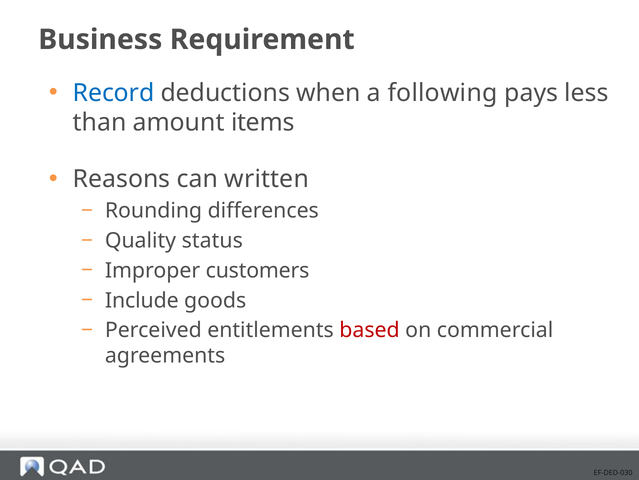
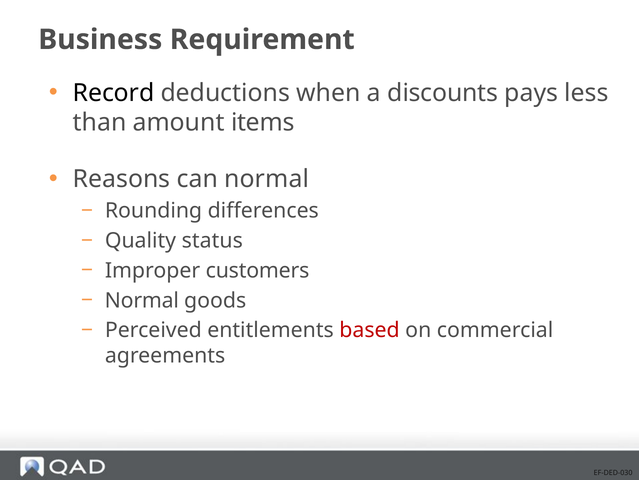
Record colour: blue -> black
following: following -> discounts
can written: written -> normal
Include at (142, 300): Include -> Normal
